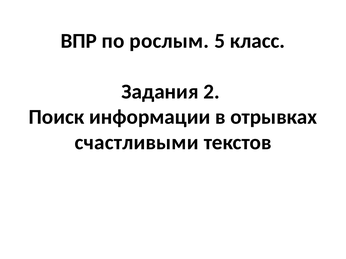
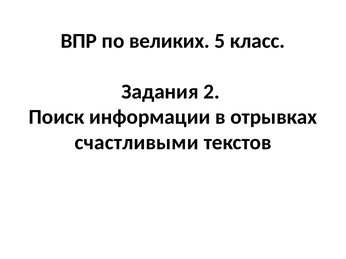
рослым: рослым -> великих
